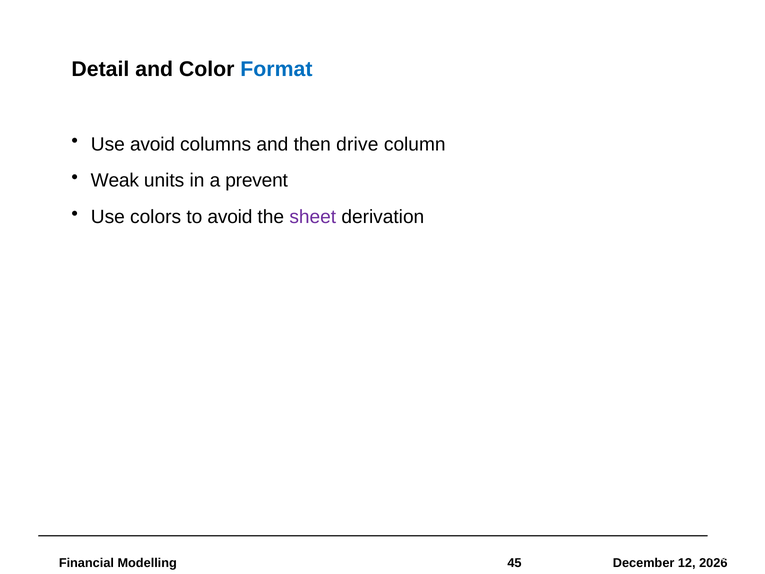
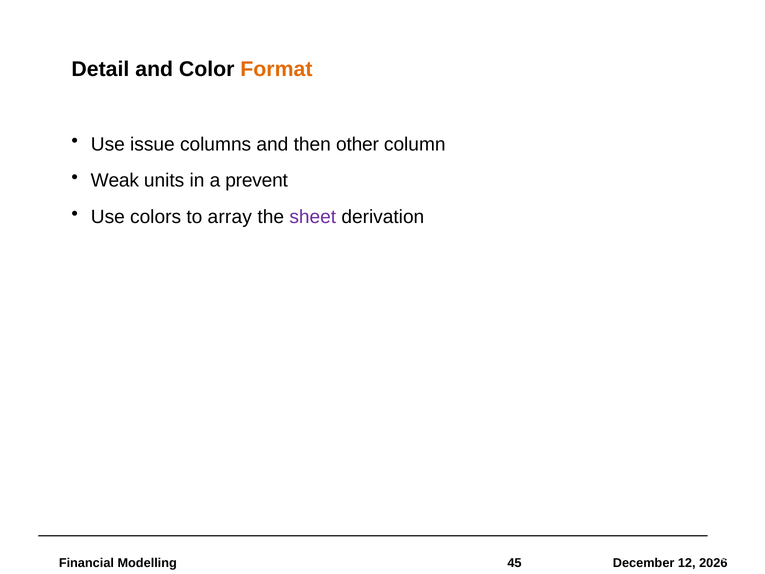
Format colour: blue -> orange
Use avoid: avoid -> issue
drive: drive -> other
to avoid: avoid -> array
